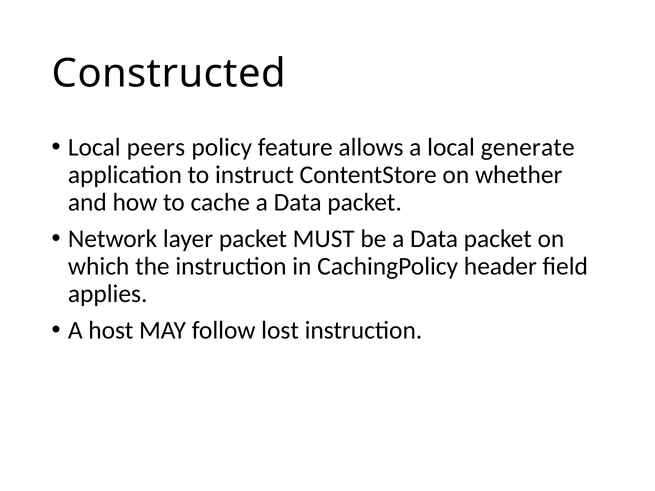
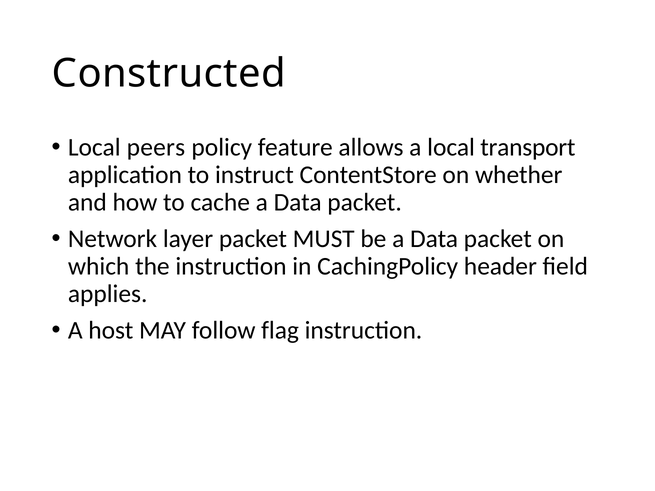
generate: generate -> transport
lost: lost -> flag
